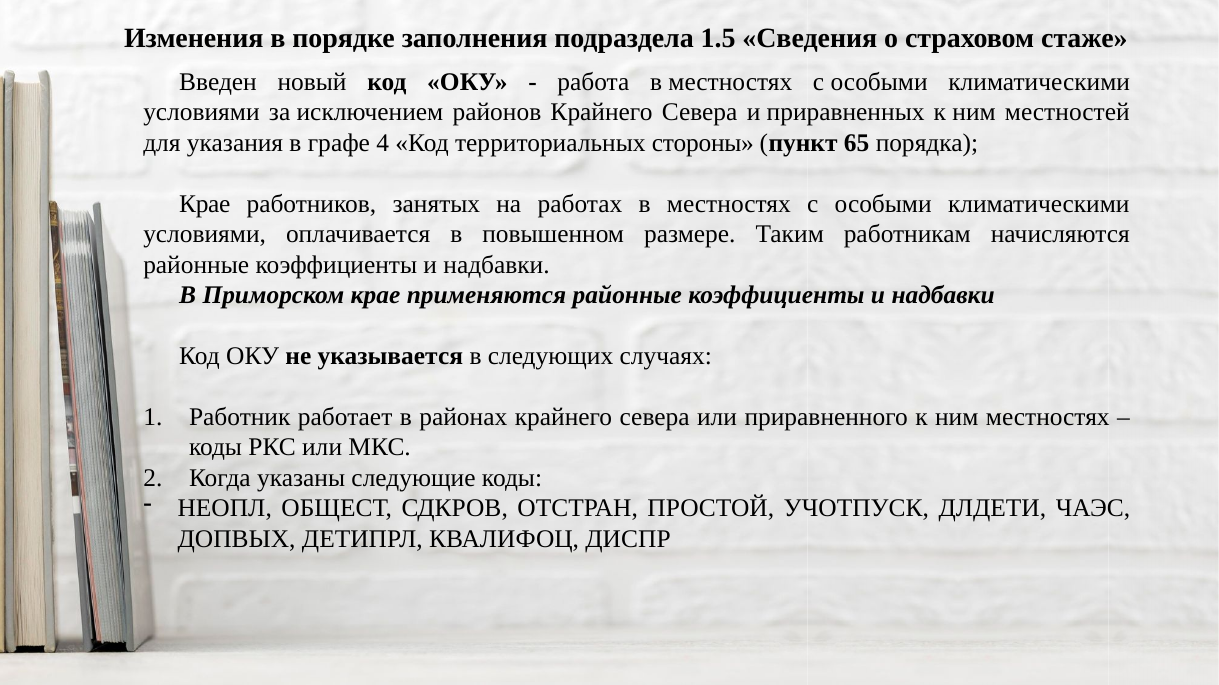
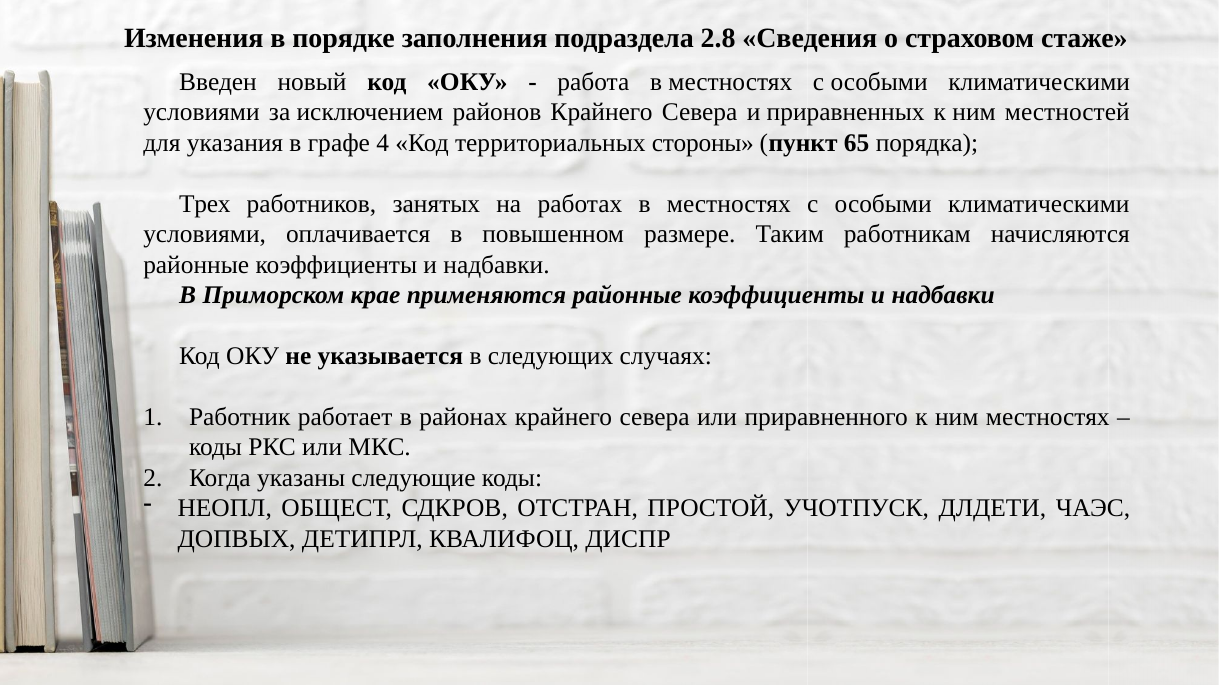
1.5: 1.5 -> 2.8
Крае at (205, 204): Крае -> Трех
